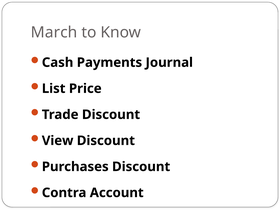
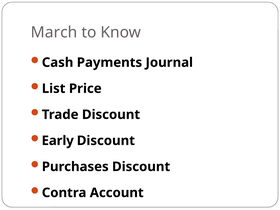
View: View -> Early
